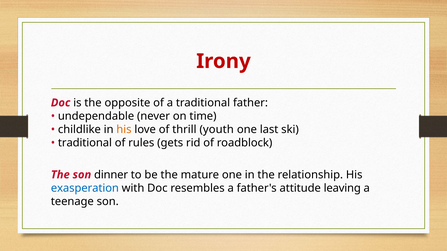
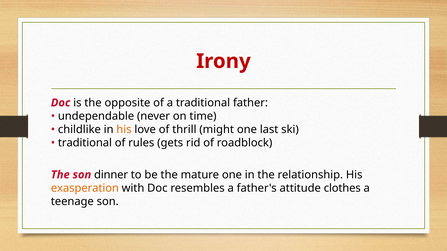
youth: youth -> might
exasperation colour: blue -> orange
leaving: leaving -> clothes
